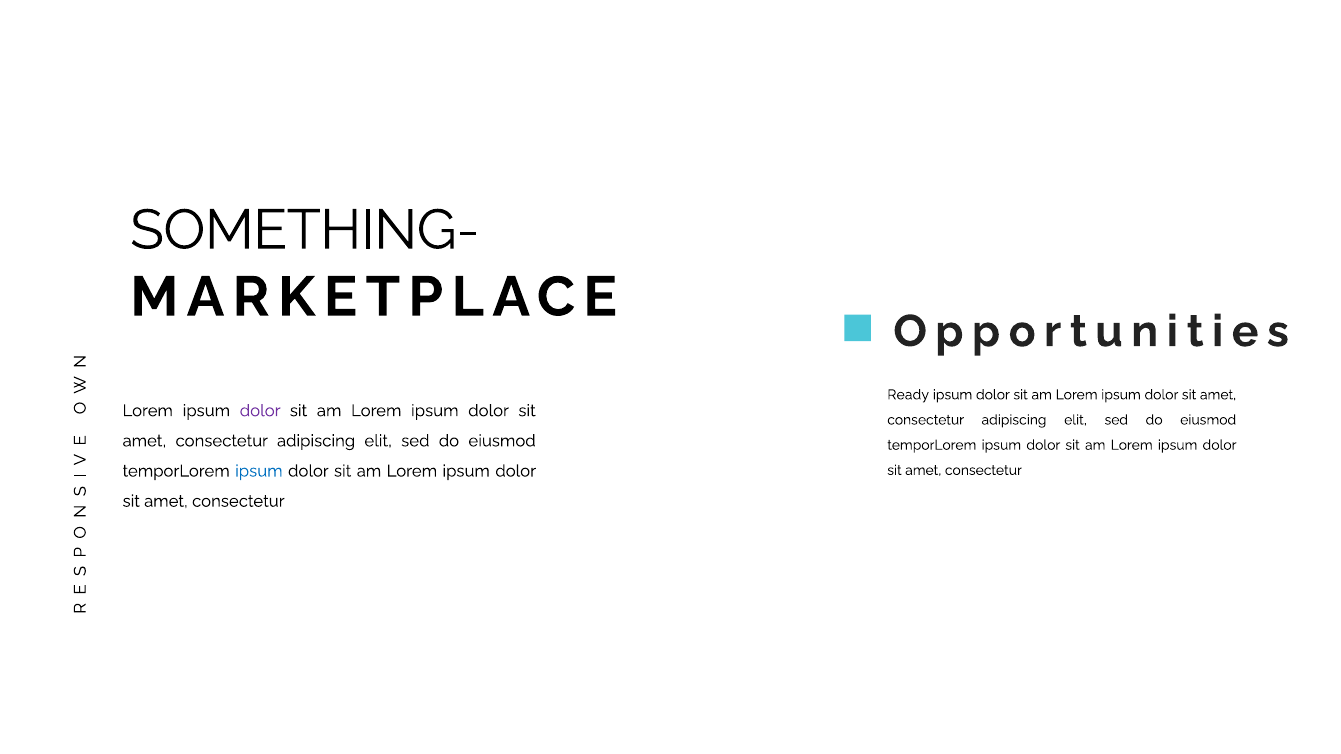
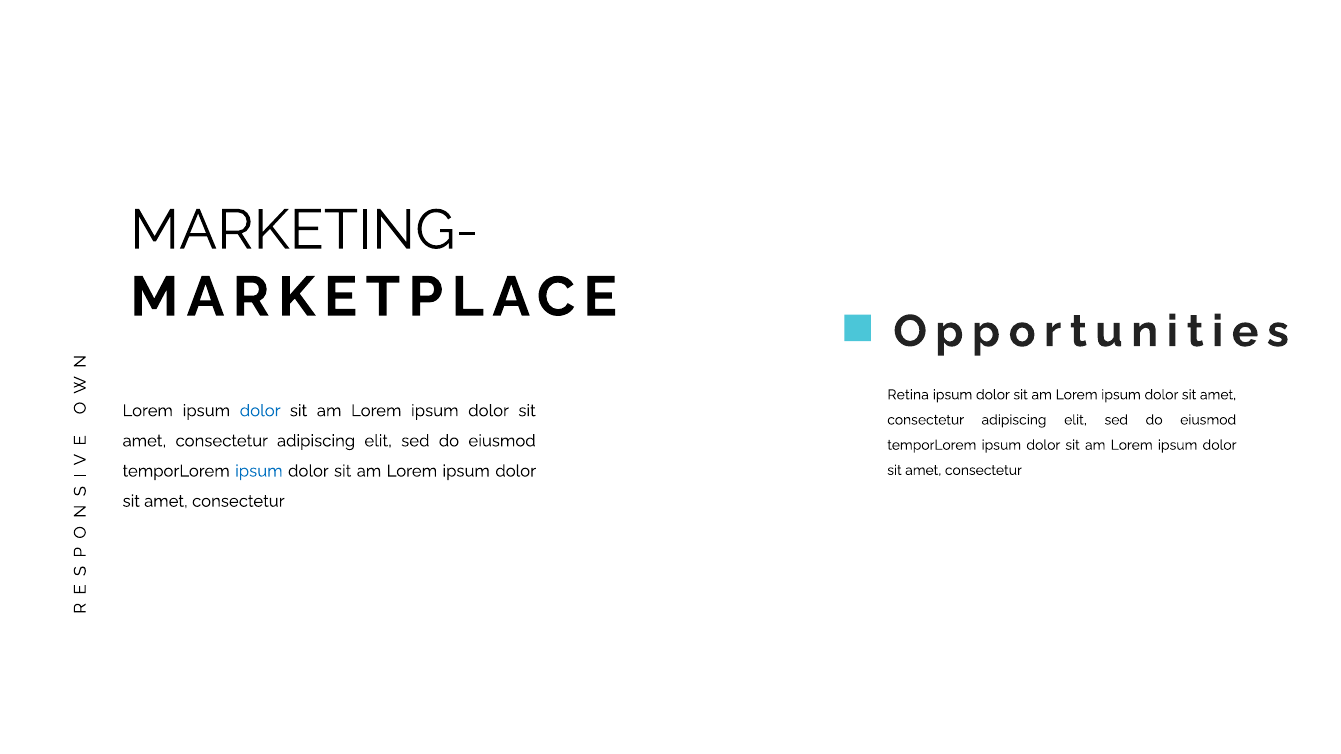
SOMETHING-: SOMETHING- -> MARKETING-
Ready: Ready -> Retina
dolor at (260, 411) colour: purple -> blue
